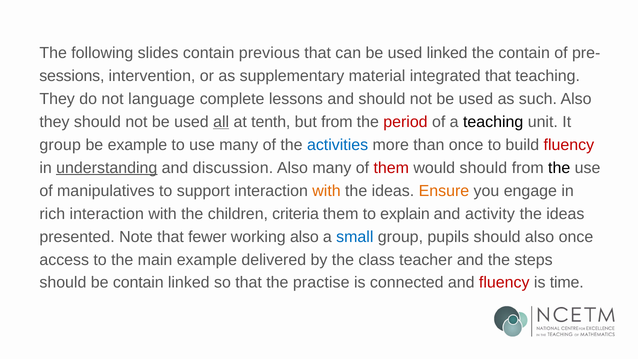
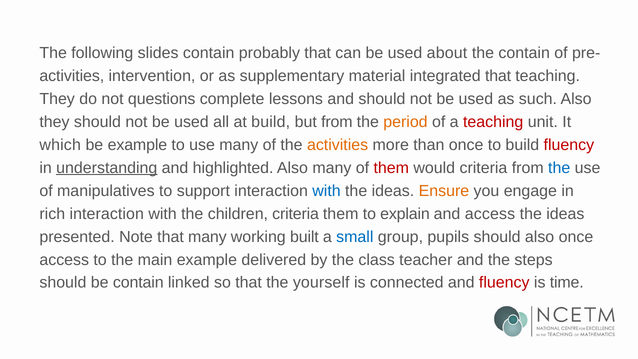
previous: previous -> probably
used linked: linked -> about
sessions at (72, 76): sessions -> activities
language: language -> questions
all underline: present -> none
at tenth: tenth -> build
period colour: red -> orange
teaching at (493, 122) colour: black -> red
group at (60, 145): group -> which
activities at (338, 145) colour: blue -> orange
discussion: discussion -> highlighted
would should: should -> criteria
the at (559, 168) colour: black -> blue
with at (327, 191) colour: orange -> blue
and activity: activity -> access
that fewer: fewer -> many
working also: also -> built
practise: practise -> yourself
